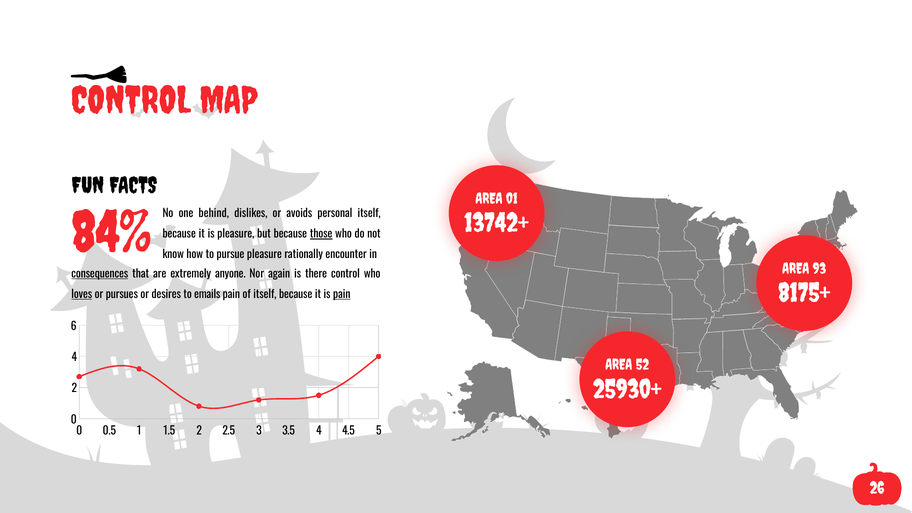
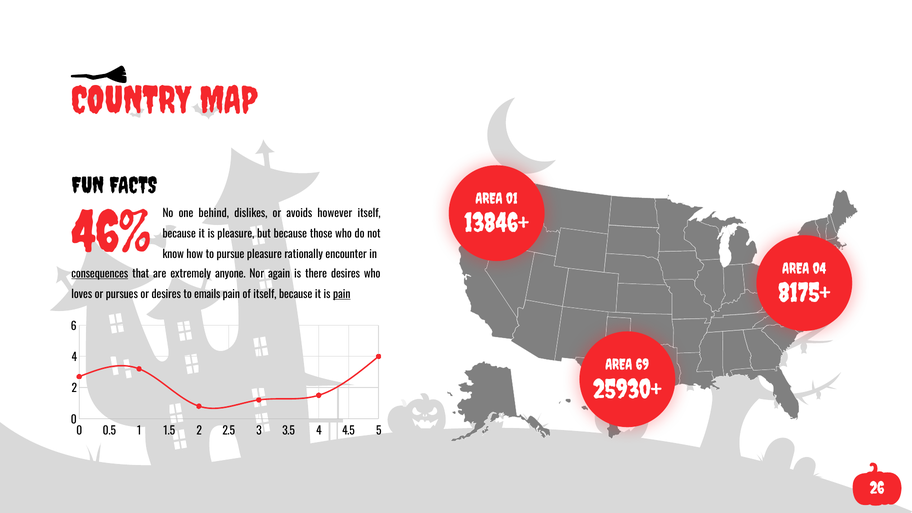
CONTROL at (131, 101): CONTROL -> COUNTRY
84%: 84% -> 46%
personal: personal -> however
13742+: 13742+ -> 13846+
those underline: present -> none
93: 93 -> 04
there control: control -> desires
loves underline: present -> none
52: 52 -> 69
